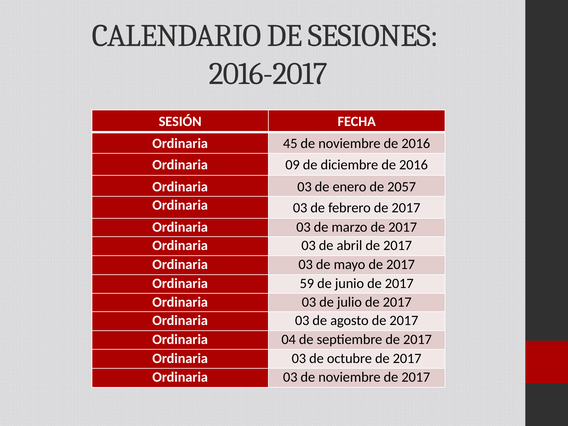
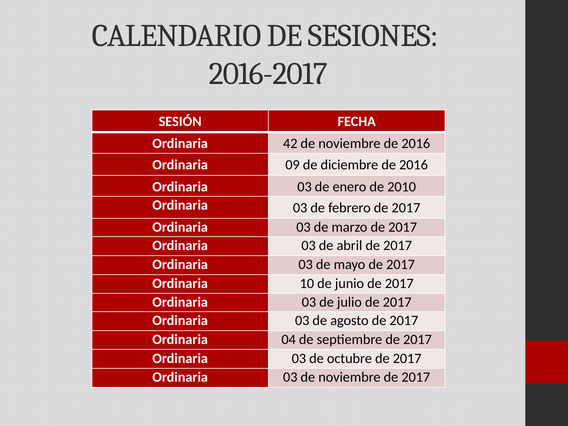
45: 45 -> 42
2057: 2057 -> 2010
59: 59 -> 10
